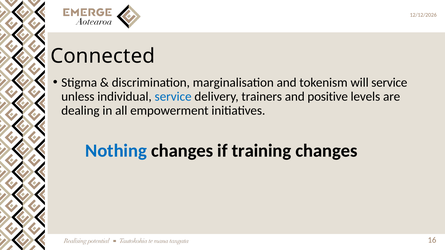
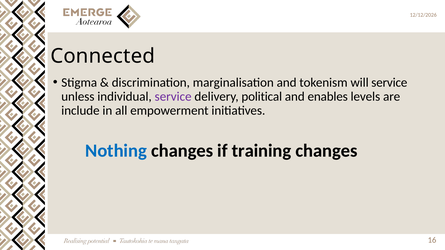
service at (173, 97) colour: blue -> purple
trainers: trainers -> political
positive: positive -> enables
dealing: dealing -> include
